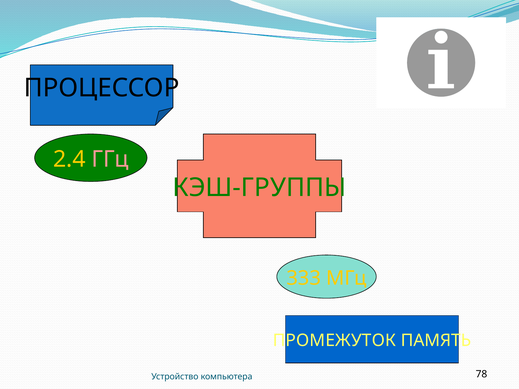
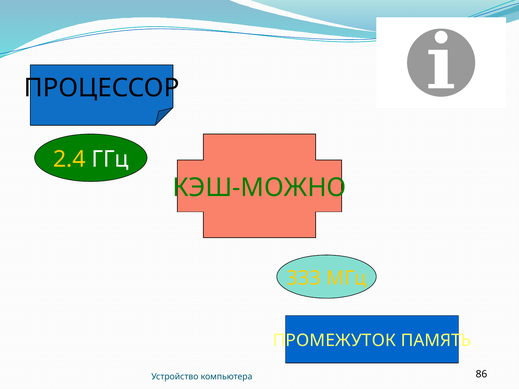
ГГц colour: pink -> white
КЭШ-ГРУППЫ: КЭШ-ГРУППЫ -> КЭШ-МОЖНО
78: 78 -> 86
